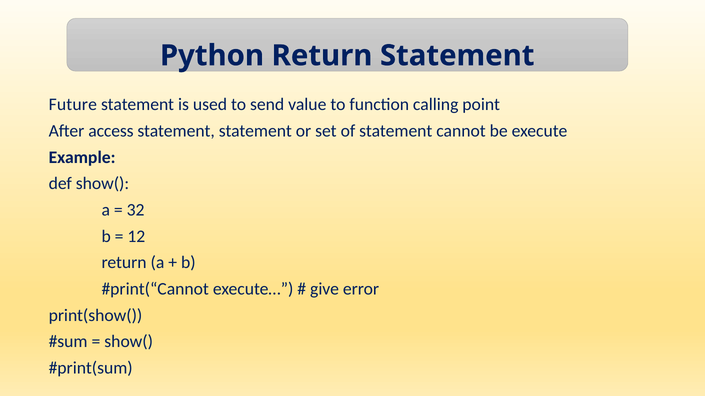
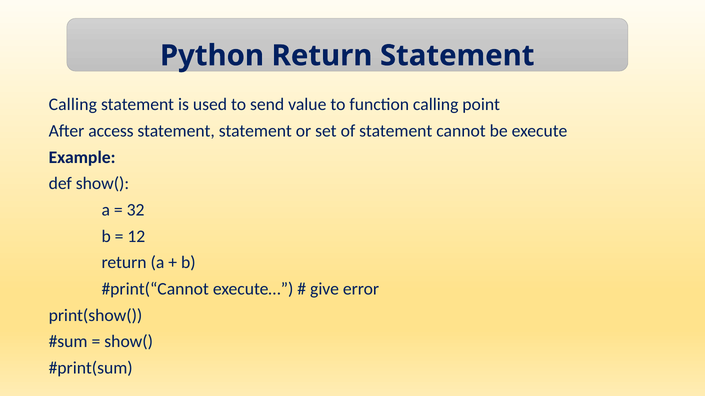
Future at (73, 105): Future -> Calling
